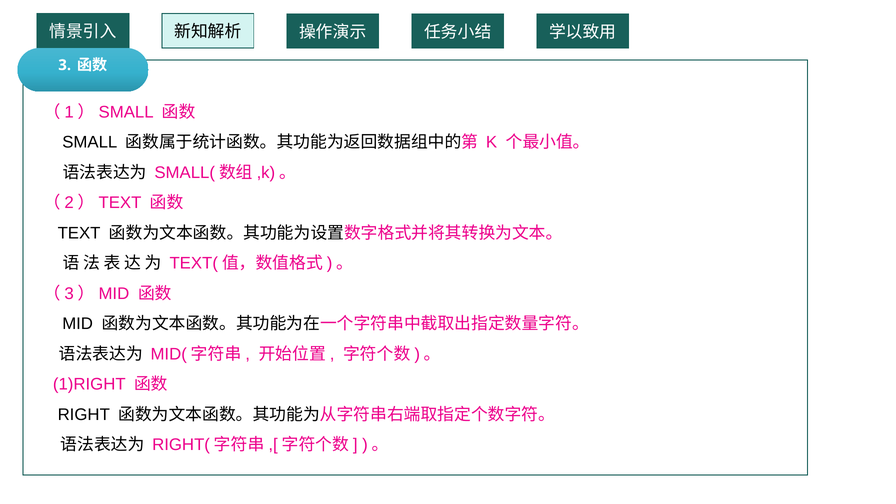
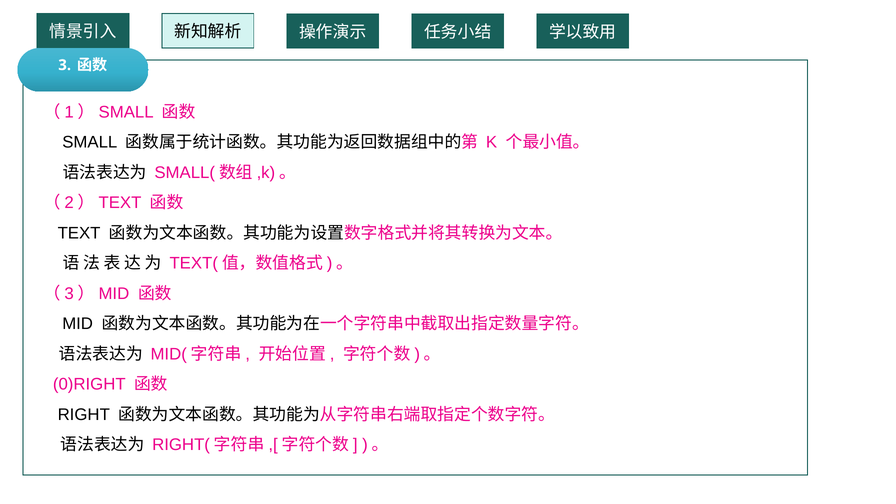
1)RIGHT: 1)RIGHT -> 0)RIGHT
